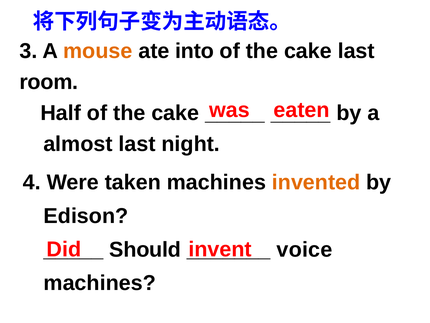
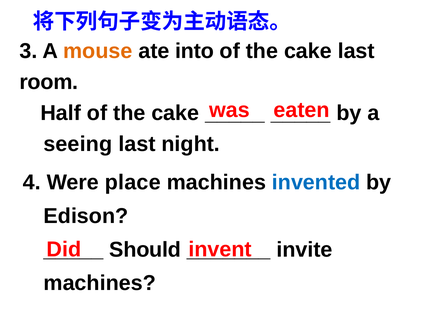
almost: almost -> seeing
taken: taken -> place
invented colour: orange -> blue
voice: voice -> invite
